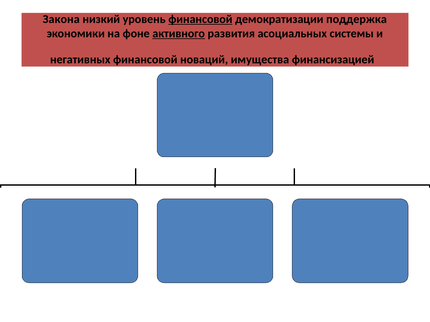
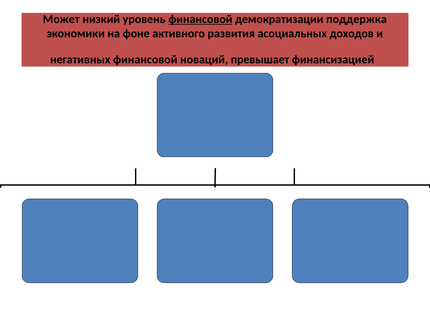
Закона: Закона -> Может
активного underline: present -> none
системы: системы -> доходов
имущества: имущества -> превышает
